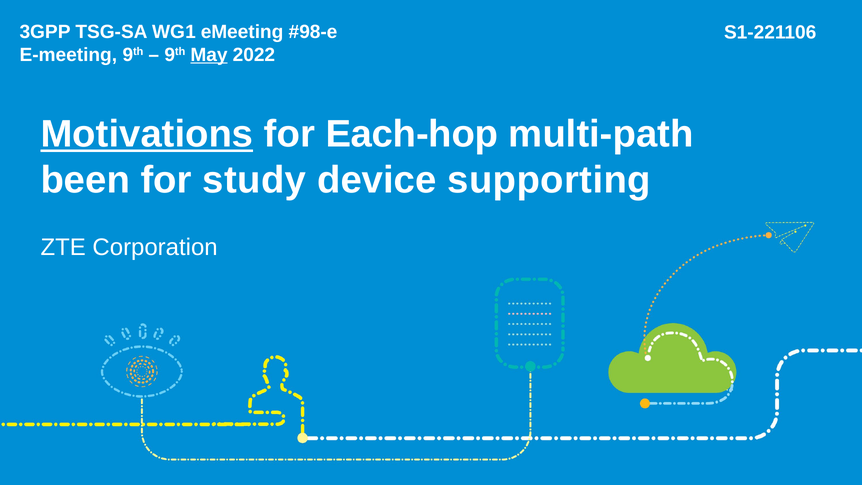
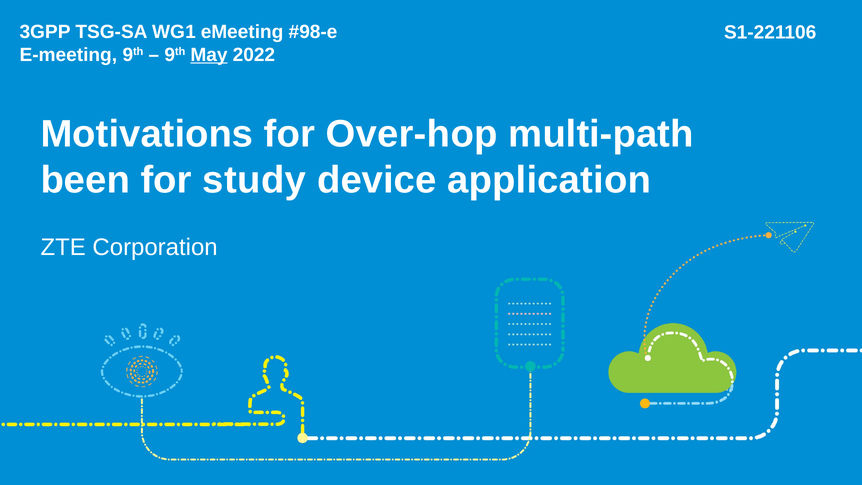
Motivations underline: present -> none
Each-hop: Each-hop -> Over-hop
supporting: supporting -> application
